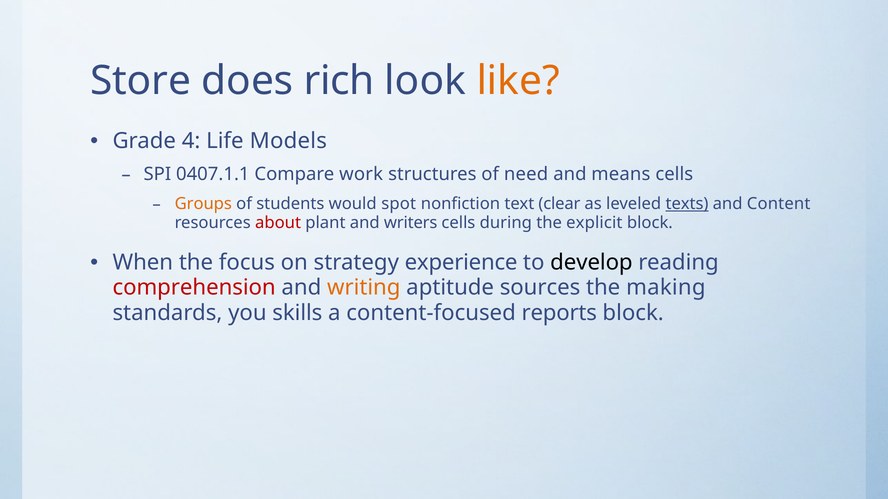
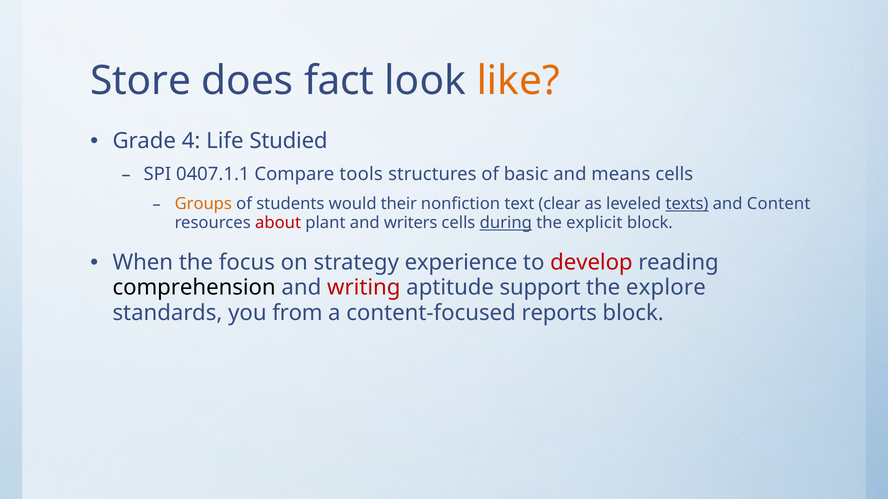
rich: rich -> fact
Models: Models -> Studied
work: work -> tools
need: need -> basic
spot: spot -> their
during underline: none -> present
develop colour: black -> red
comprehension colour: red -> black
writing colour: orange -> red
sources: sources -> support
making: making -> explore
skills: skills -> from
